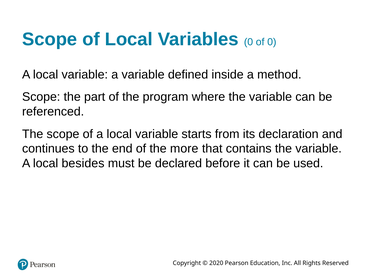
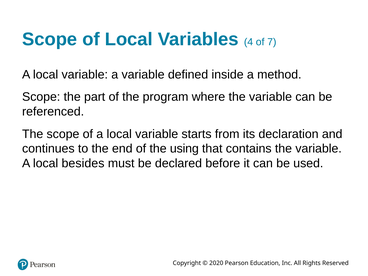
Variables 0: 0 -> 4
of 0: 0 -> 7
more: more -> using
